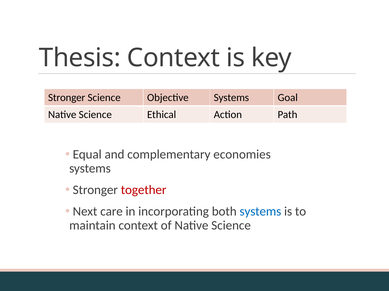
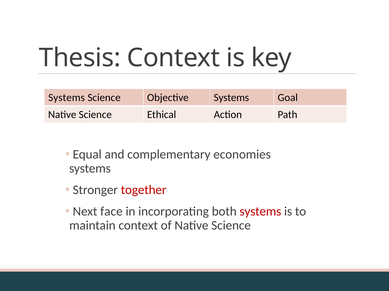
Stronger at (67, 98): Stronger -> Systems
care: care -> face
systems at (260, 212) colour: blue -> red
